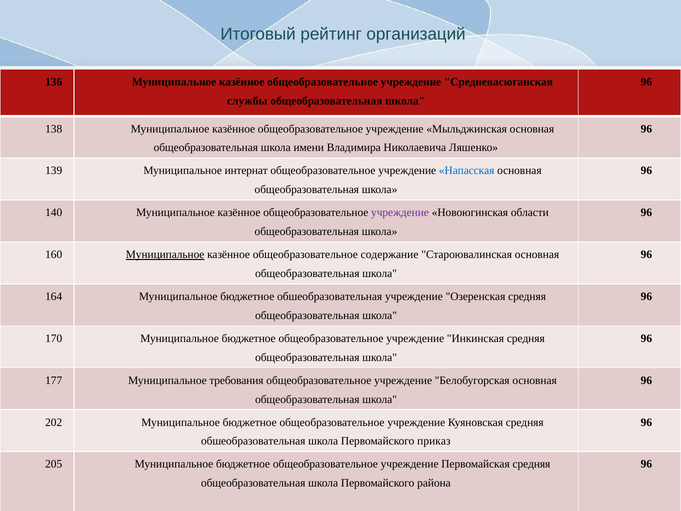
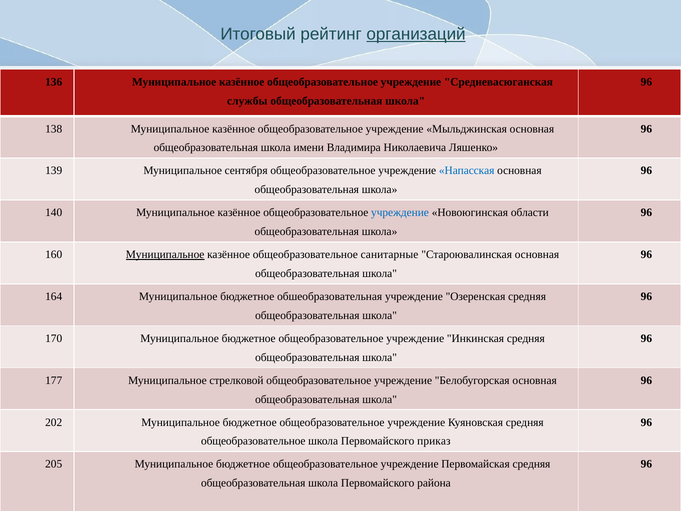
организаций underline: none -> present
интернат: интернат -> сентября
учреждение at (400, 213) colour: purple -> blue
содержание: содержание -> санитарные
требования: требования -> стрелковой
обшеобразовательная at (253, 441): обшеобразовательная -> общеобразовательное
